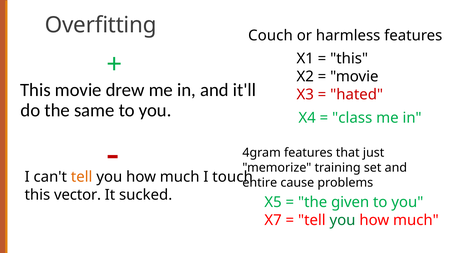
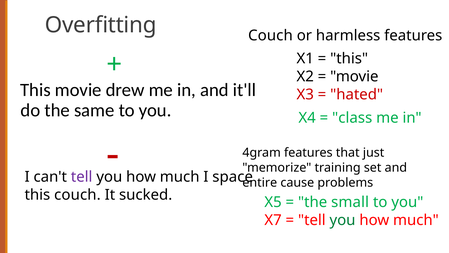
tell at (82, 177) colour: orange -> purple
touch: touch -> space
this vector: vector -> couch
given: given -> small
